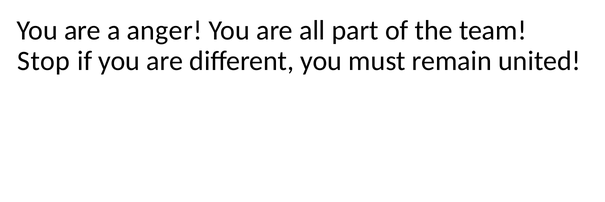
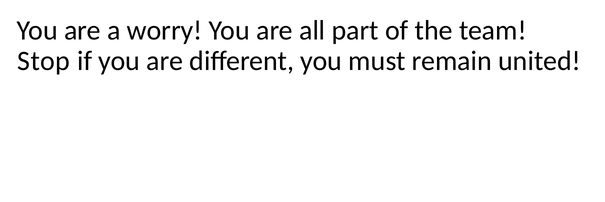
anger: anger -> worry
